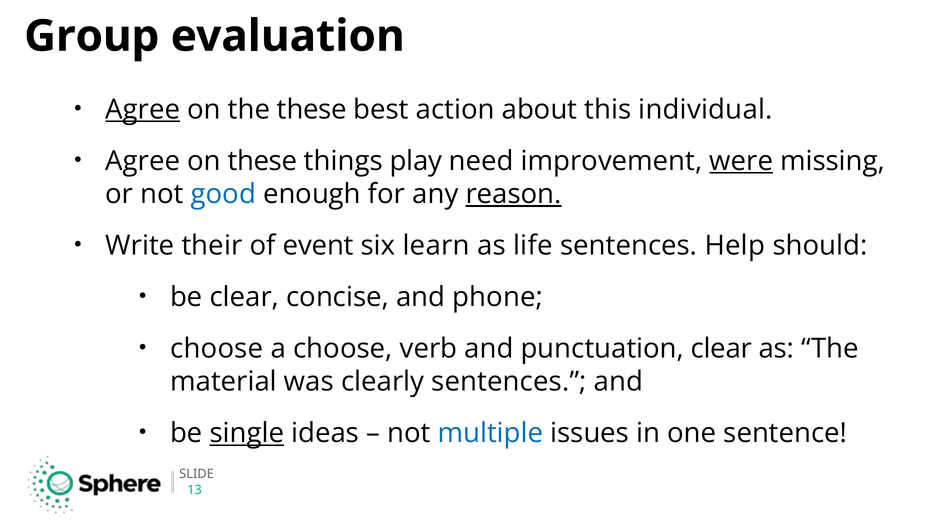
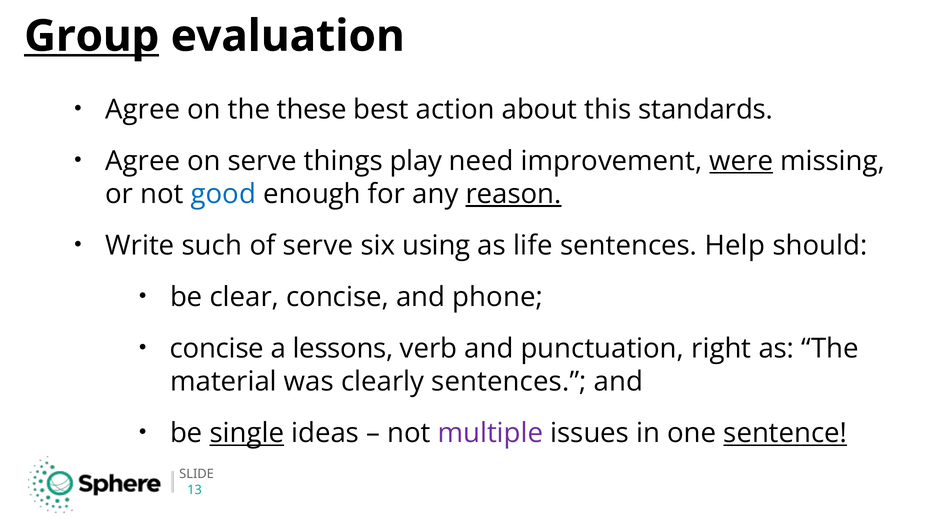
Group underline: none -> present
Agree at (143, 110) underline: present -> none
individual: individual -> standards
on these: these -> serve
their: their -> such
of event: event -> serve
learn: learn -> using
choose at (217, 349): choose -> concise
a choose: choose -> lessons
punctuation clear: clear -> right
multiple colour: blue -> purple
sentence underline: none -> present
